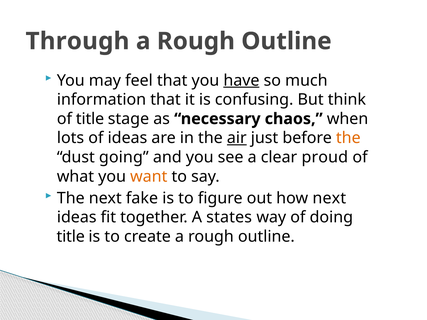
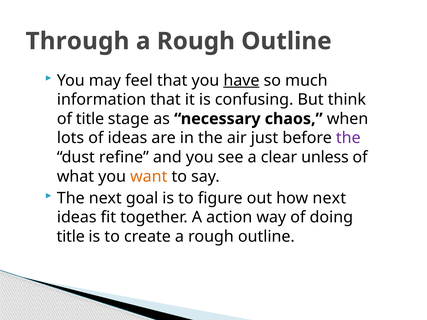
air underline: present -> none
the at (348, 138) colour: orange -> purple
going: going -> refine
proud: proud -> unless
fake: fake -> goal
states: states -> action
